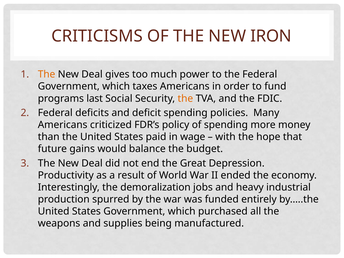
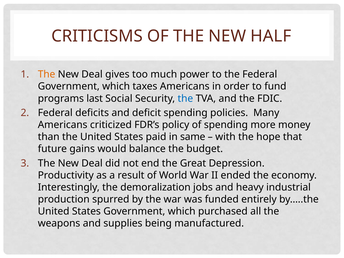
IRON: IRON -> HALF
the at (185, 98) colour: orange -> blue
wage: wage -> same
